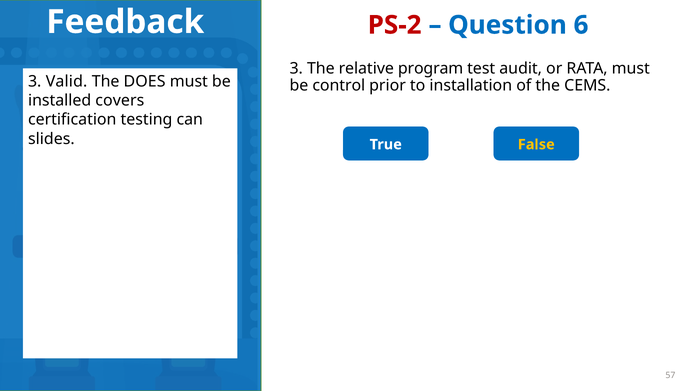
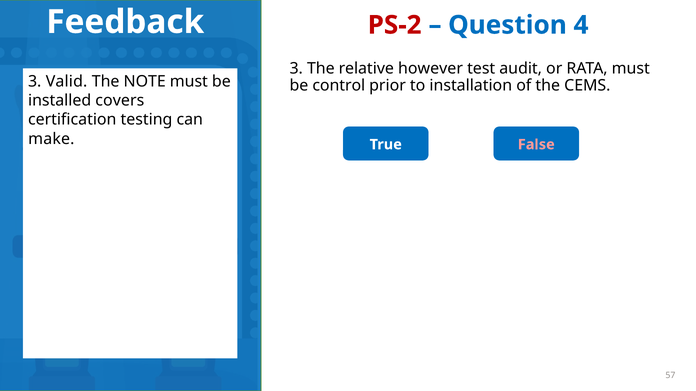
6: 6 -> 4
program: program -> however
DOES: DOES -> NOTE
slides: slides -> make
False colour: yellow -> pink
